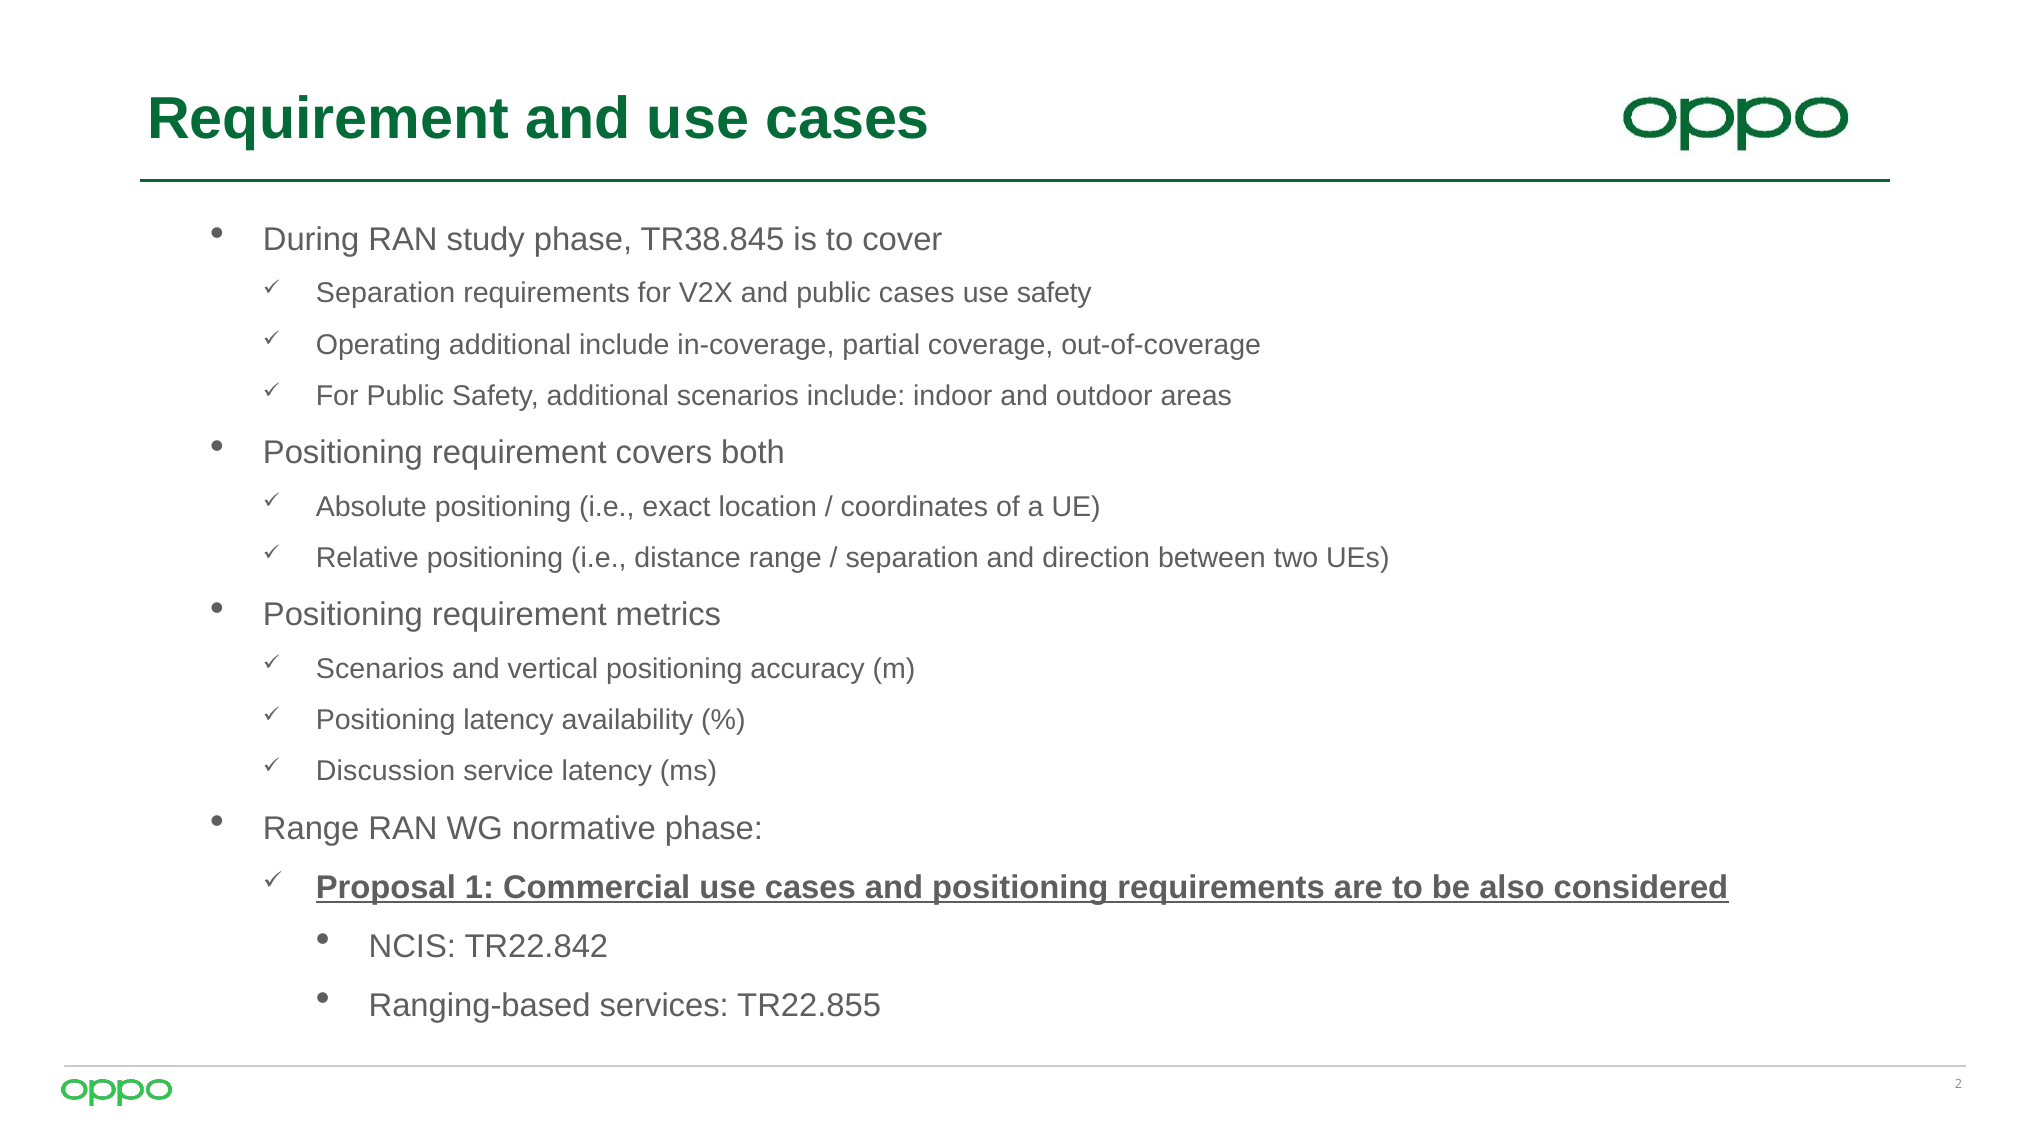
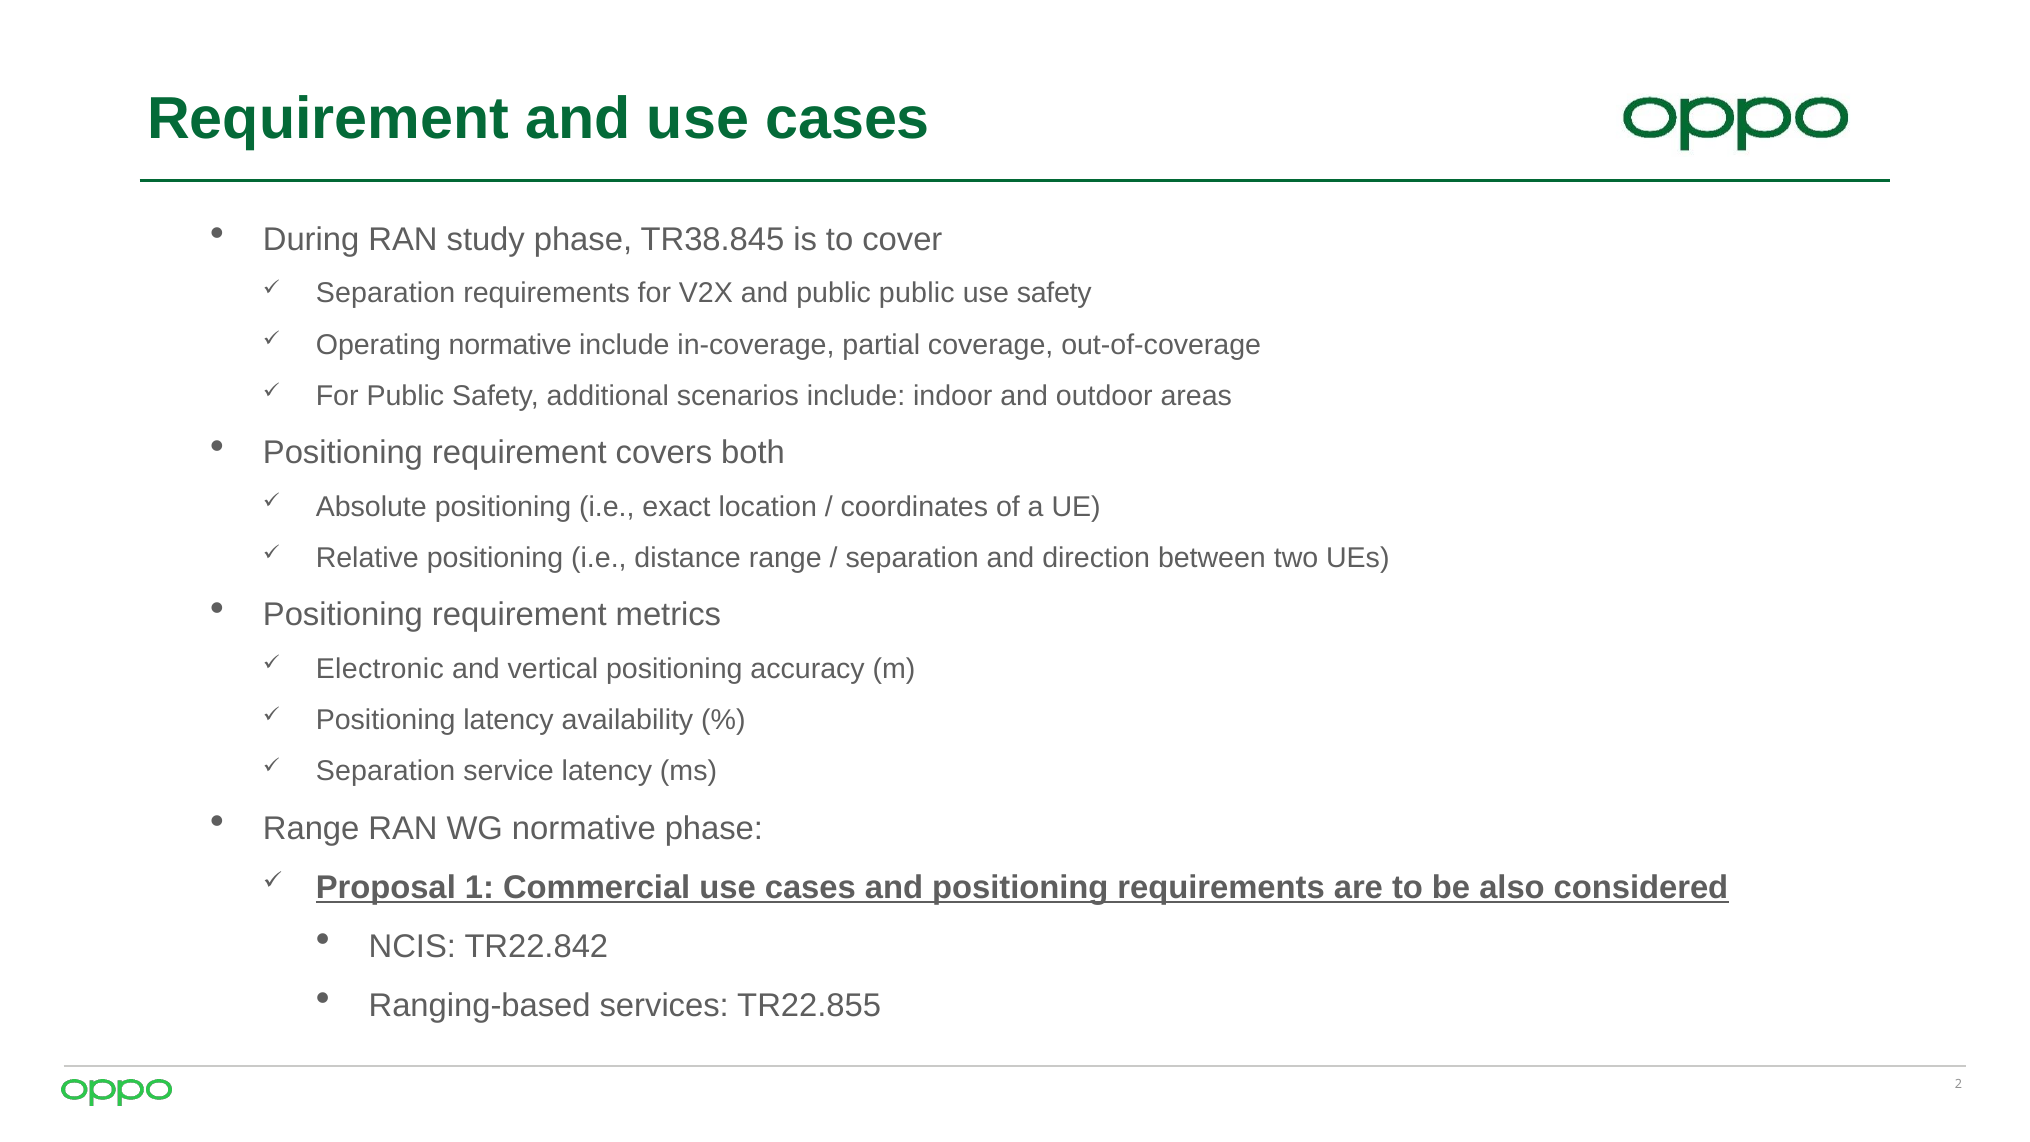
public cases: cases -> public
Operating additional: additional -> normative
Scenarios at (380, 669): Scenarios -> Electronic
Discussion at (386, 771): Discussion -> Separation
